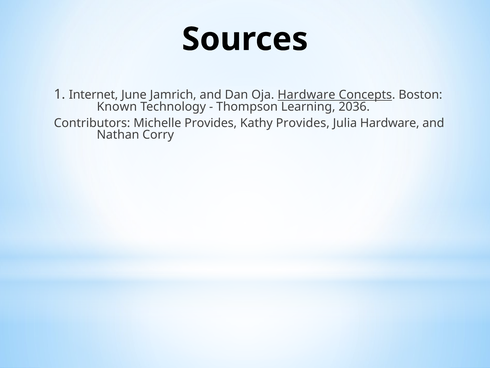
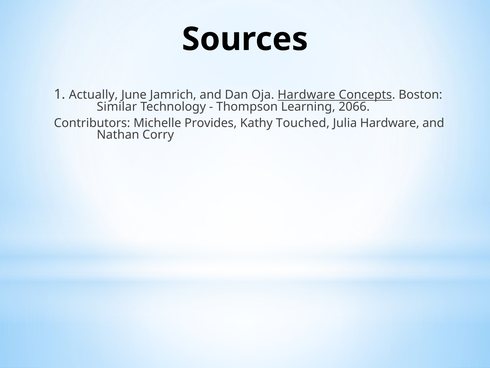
Internet: Internet -> Actually
Known: Known -> Similar
2036: 2036 -> 2066
Kathy Provides: Provides -> Touched
